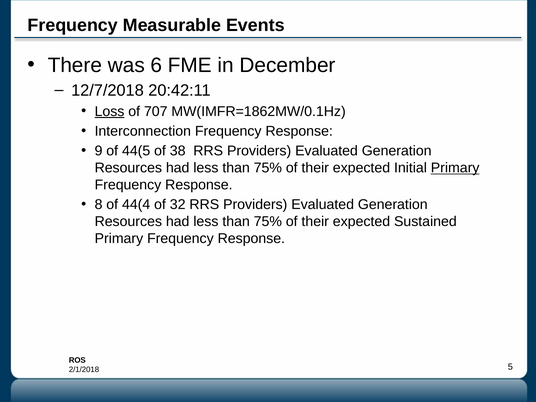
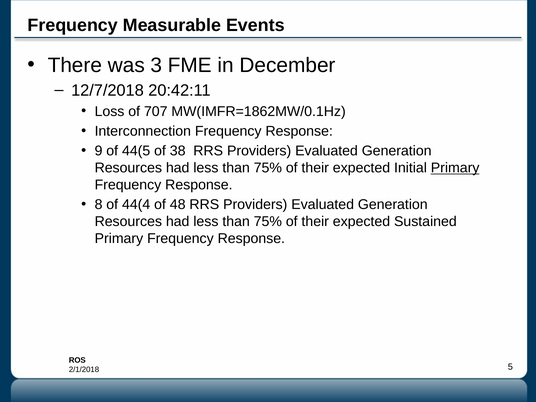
6: 6 -> 3
Loss underline: present -> none
32: 32 -> 48
